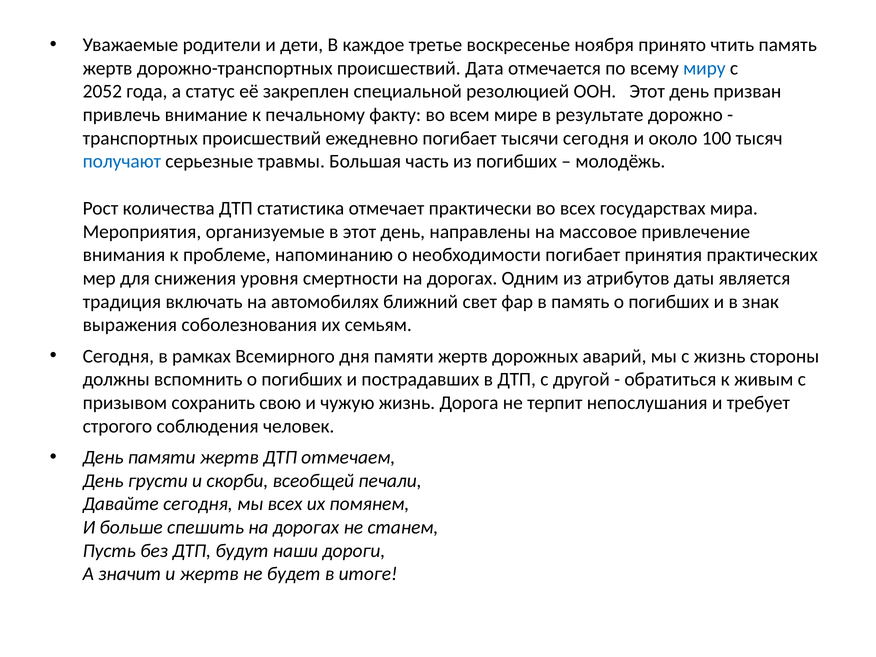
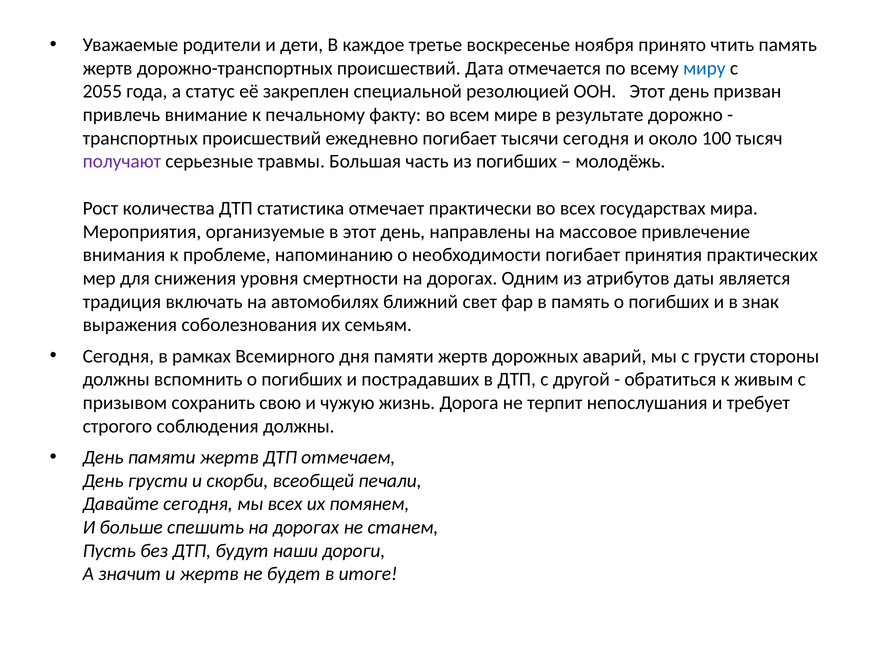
2052: 2052 -> 2055
получают colour: blue -> purple
с жизнь: жизнь -> грусти
соблюдения человек: человек -> должны
